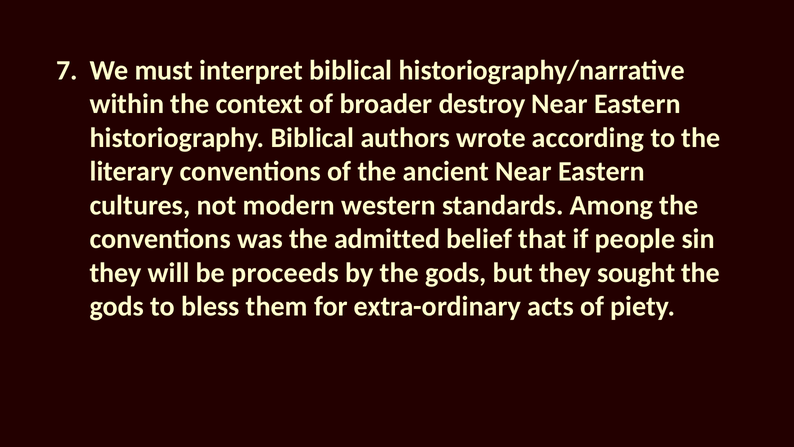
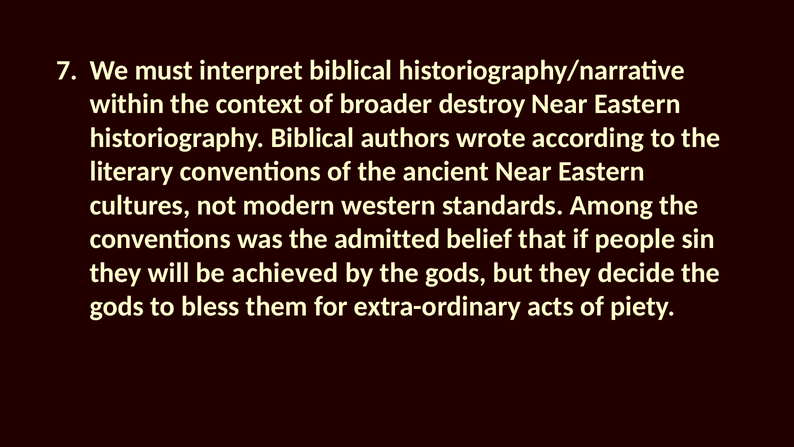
proceeds: proceeds -> achieved
sought: sought -> decide
